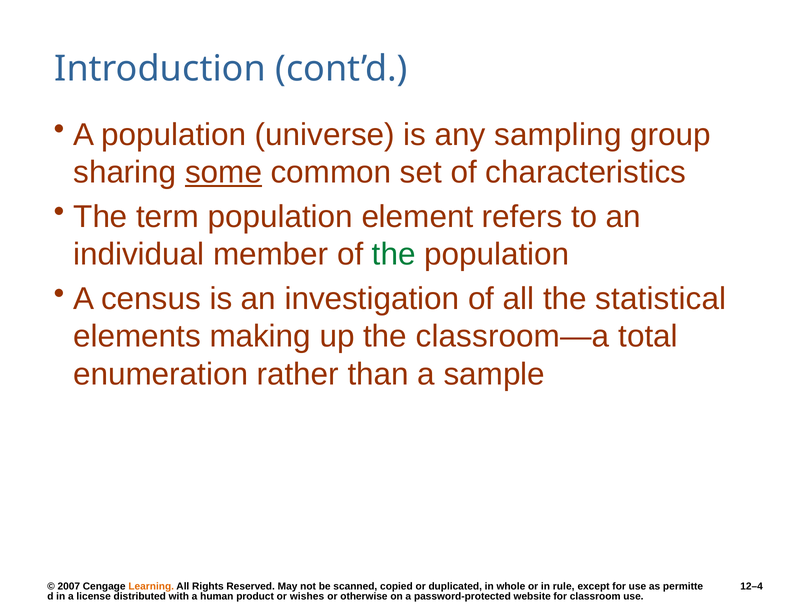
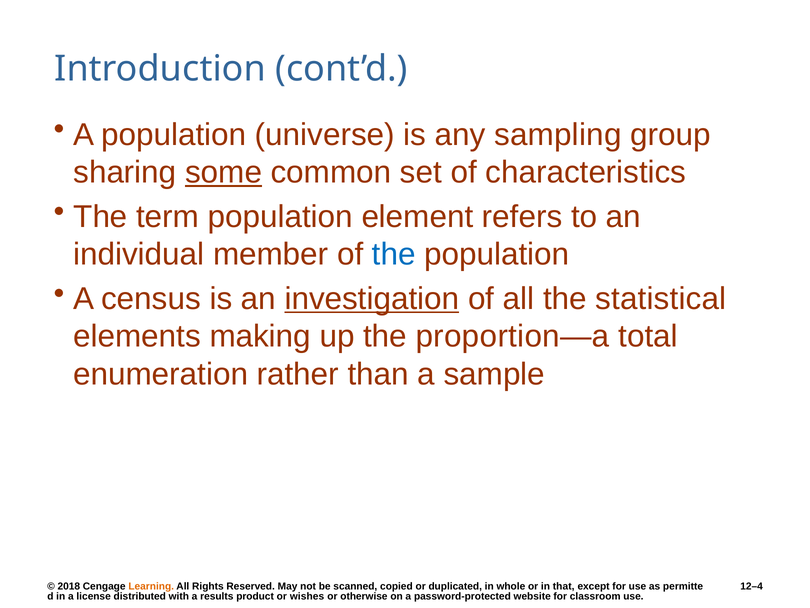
the at (394, 254) colour: green -> blue
investigation underline: none -> present
classroom—a: classroom—a -> proportion—a
2007: 2007 -> 2018
rule: rule -> that
human: human -> results
